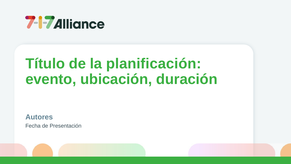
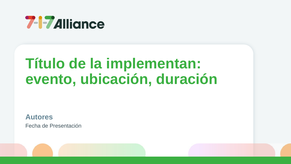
planificación: planificación -> implementan
